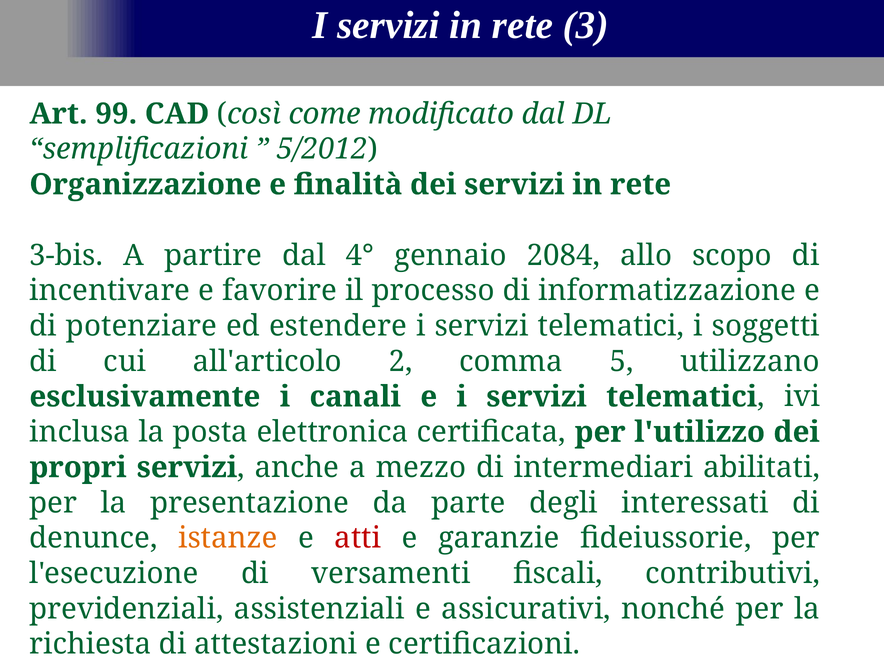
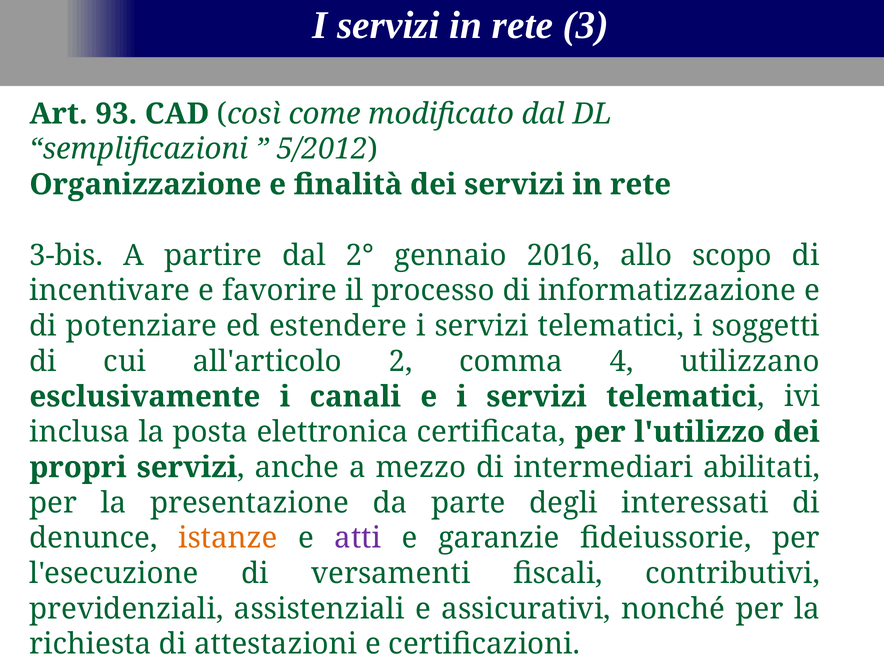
99: 99 -> 93
4°: 4° -> 2°
2084: 2084 -> 2016
5: 5 -> 4
atti colour: red -> purple
